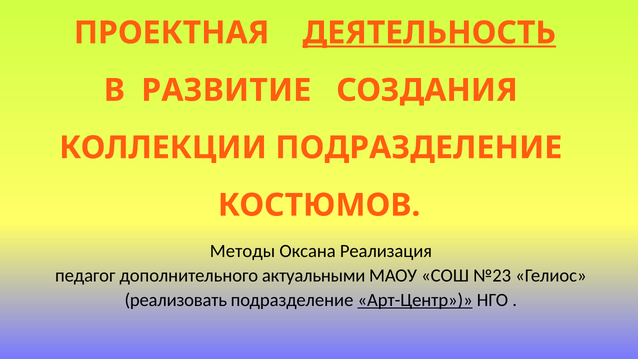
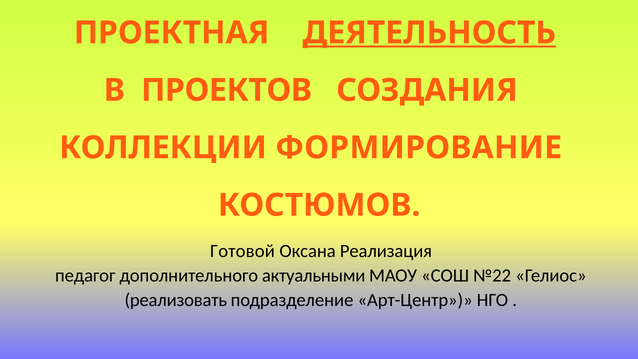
РАЗВИТИЕ: РАЗВИТИЕ -> ПРОЕКТОВ
КОЛЛЕКЦИИ ПОДРАЗДЕЛЕНИЕ: ПОДРАЗДЕЛЕНИЕ -> ФОРМИРОВАНИЕ
Методы: Методы -> Готовой
№23: №23 -> №22
Арт-Центр underline: present -> none
